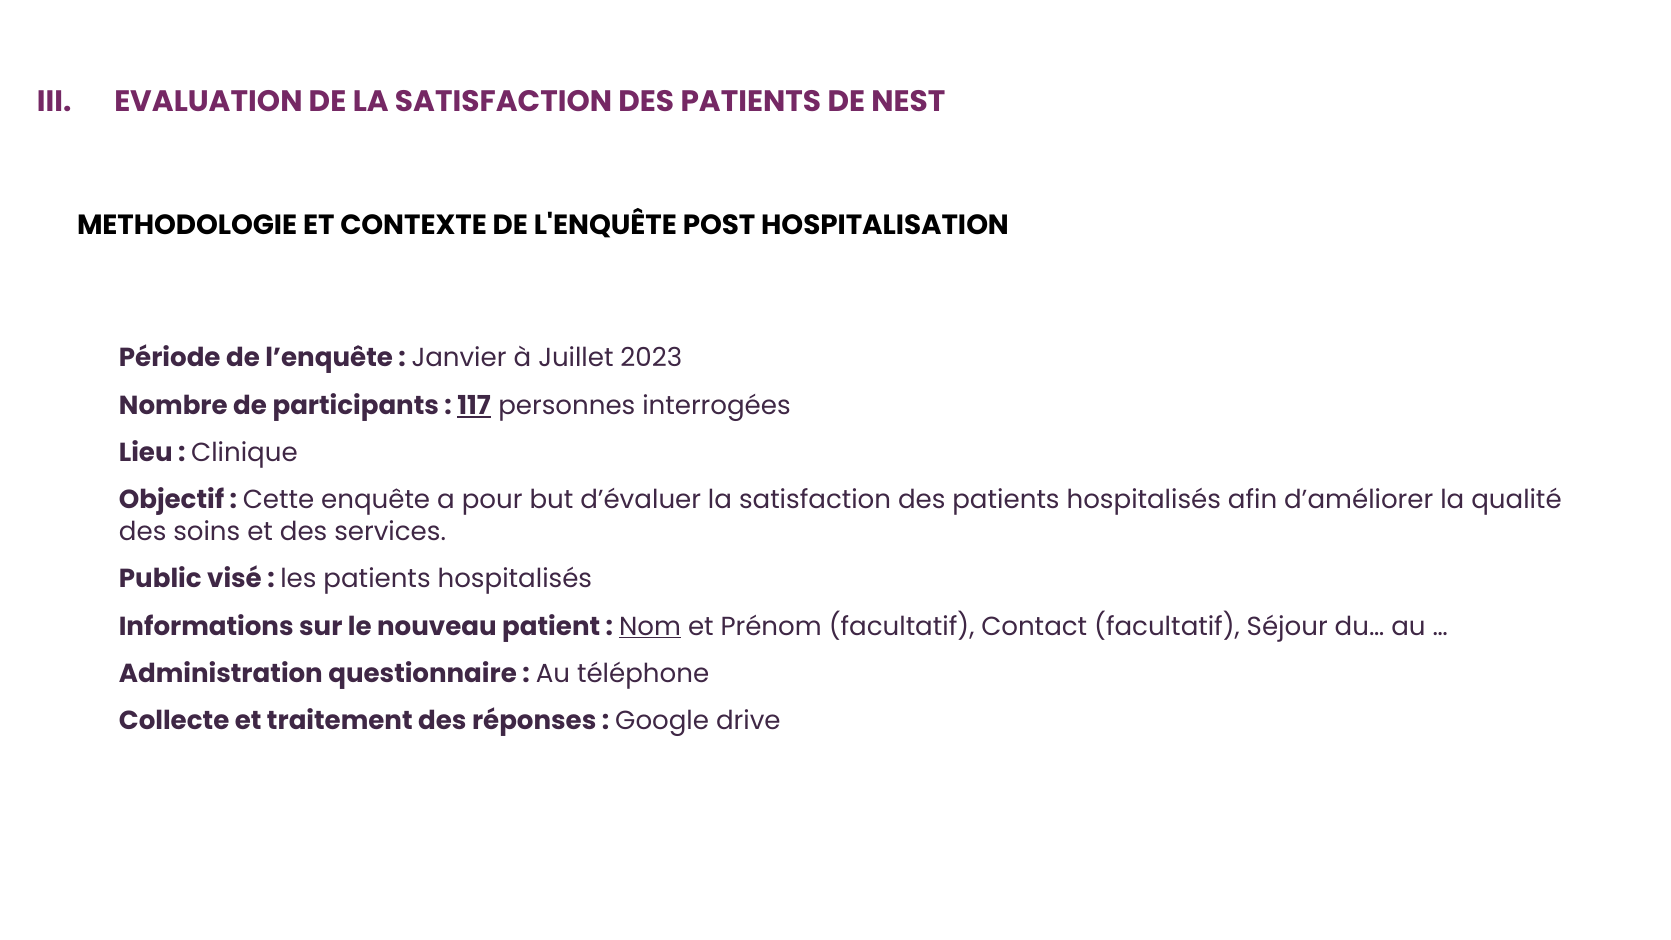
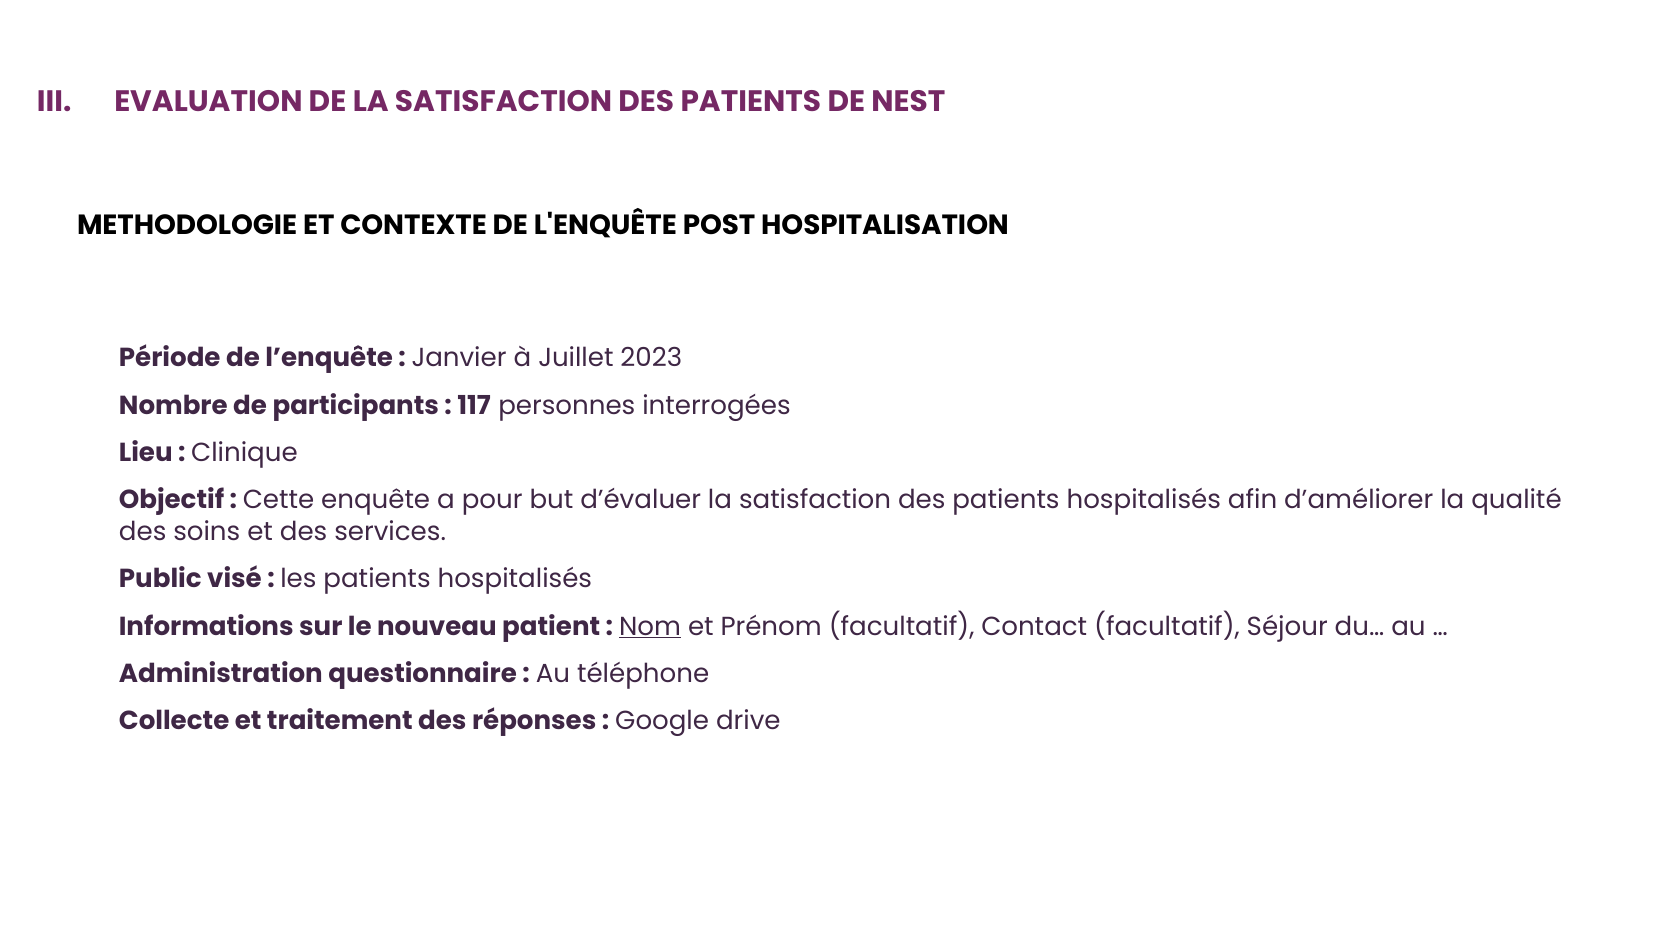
117 underline: present -> none
